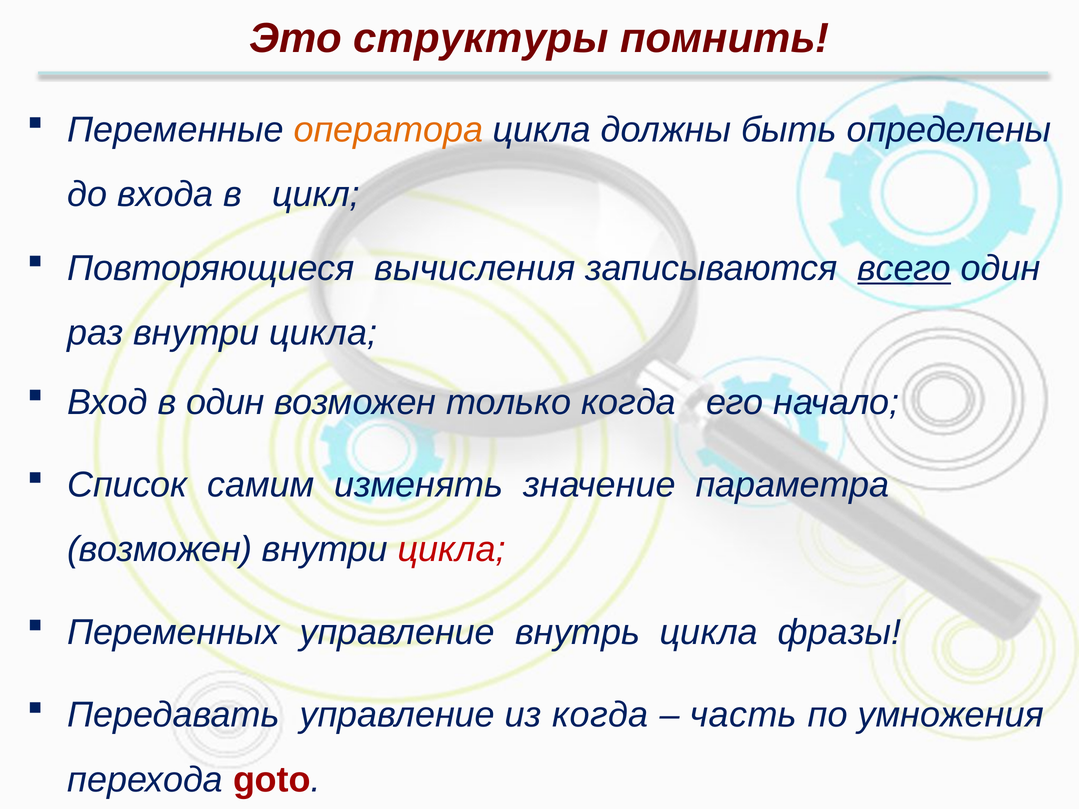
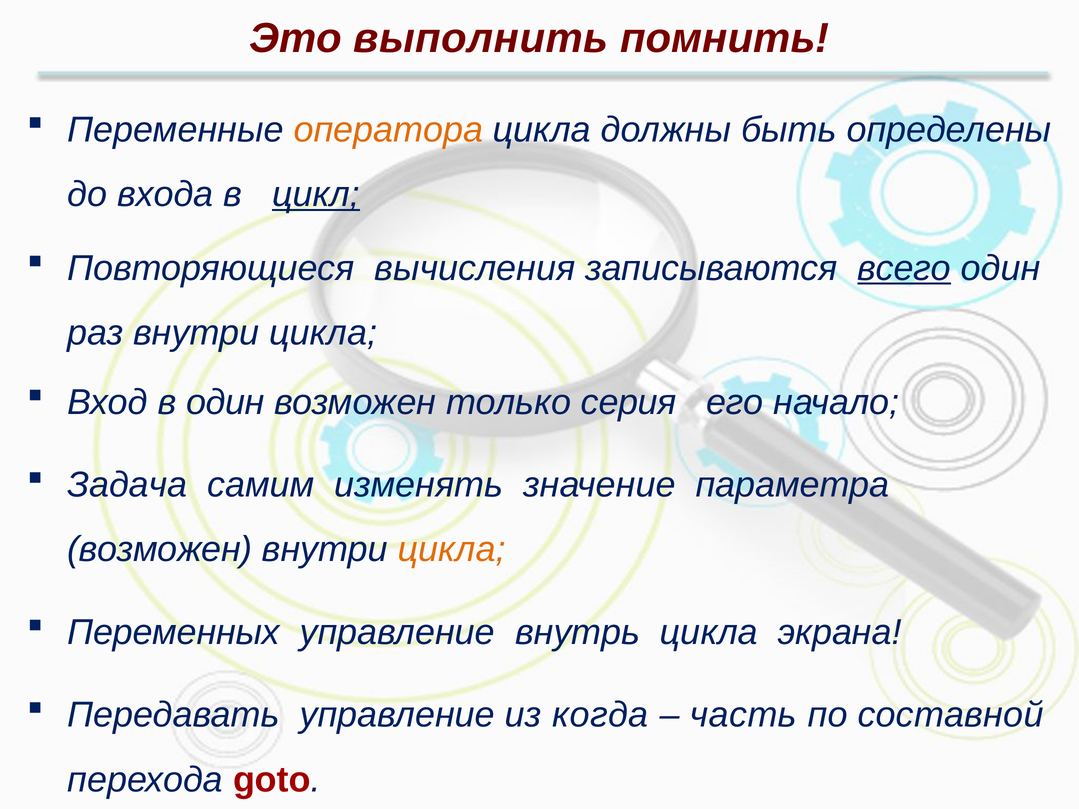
структуры: структуры -> выполнить
цикл underline: none -> present
только когда: когда -> серия
Список: Список -> Задача
цикла at (452, 550) colour: red -> orange
фразы: фразы -> экрана
умножения: умножения -> составной
